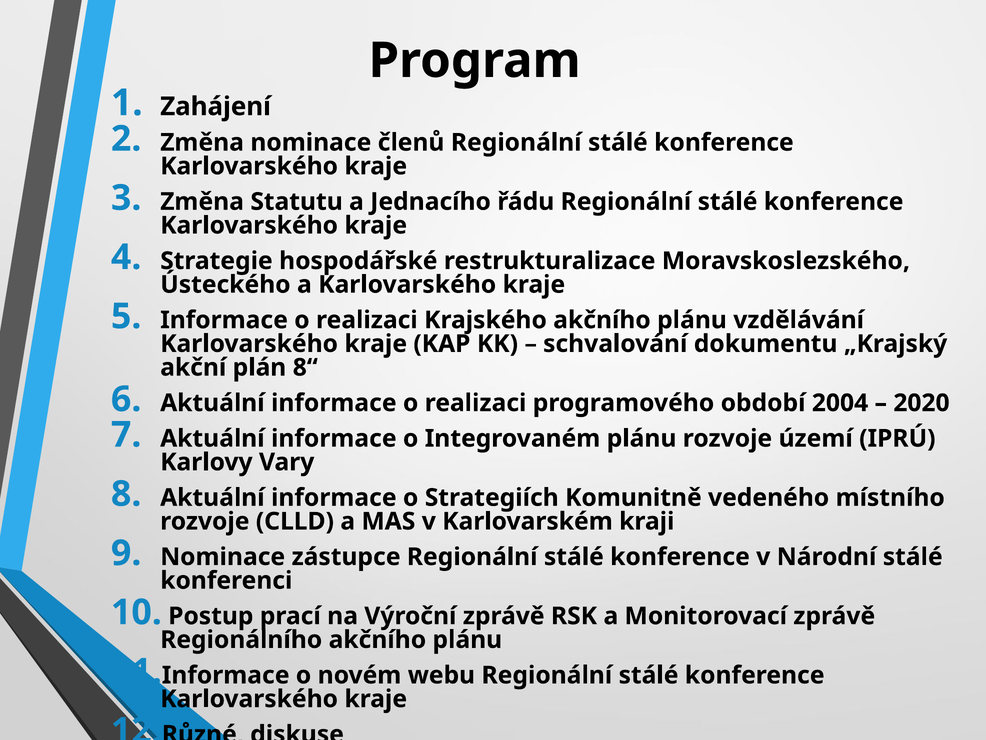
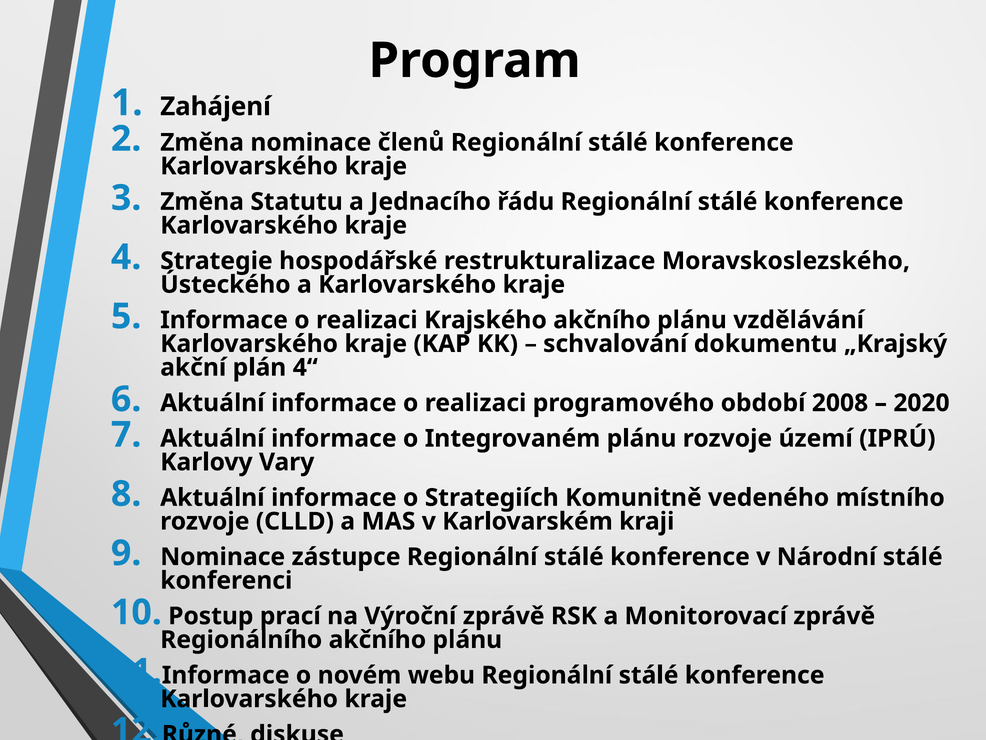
8“: 8“ -> 4“
2004: 2004 -> 2008
